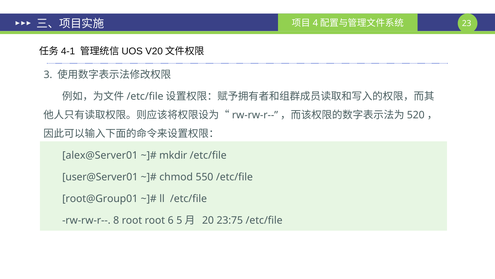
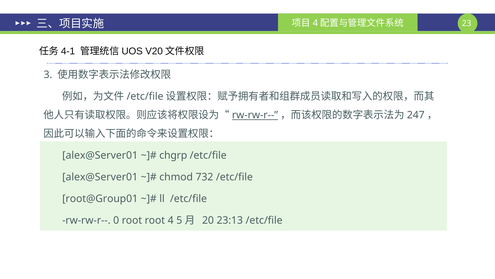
rw-rw-r-- at (255, 115) underline: none -> present
520: 520 -> 247
mkdir: mkdir -> chgrp
user@Server01 at (100, 177): user@Server01 -> alex@Server01
550: 550 -> 732
8: 8 -> 0
6: 6 -> 4
23:75: 23:75 -> 23:13
